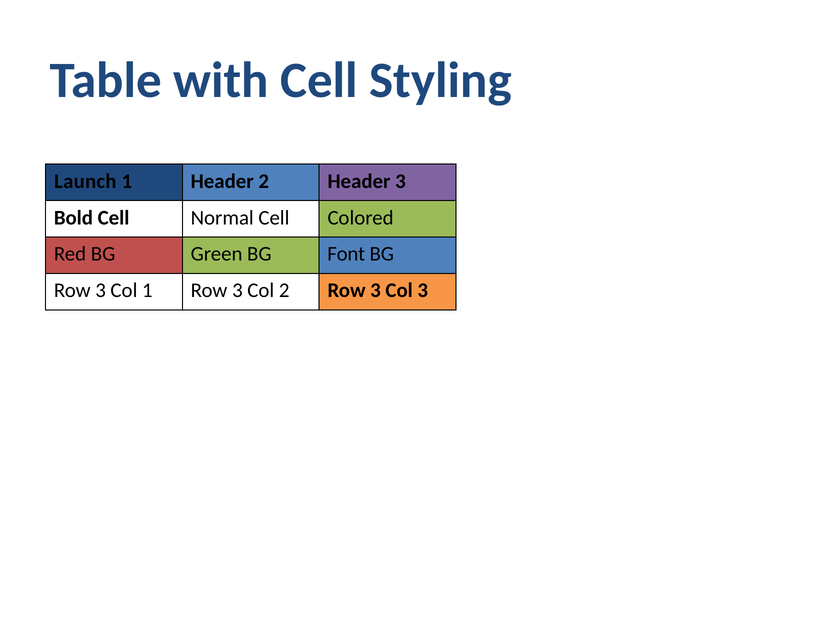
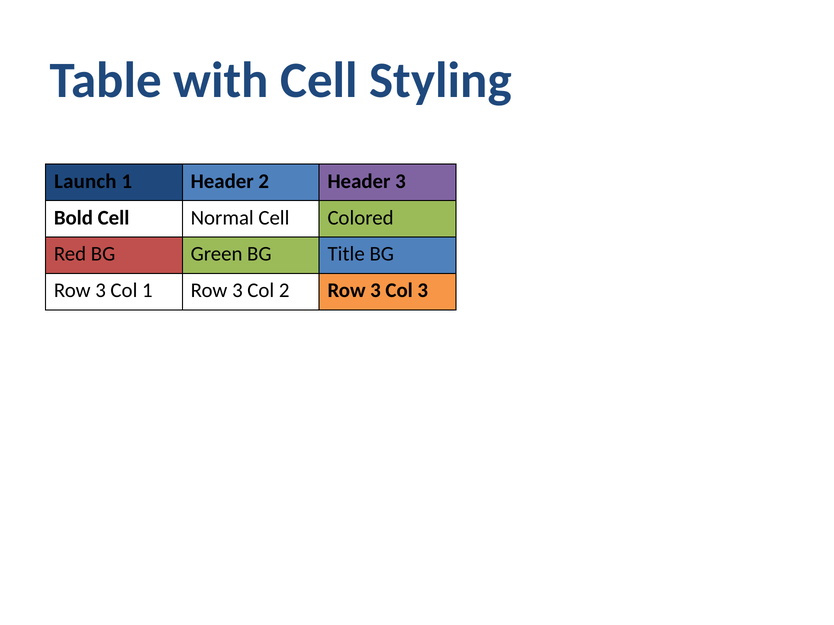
Font: Font -> Title
